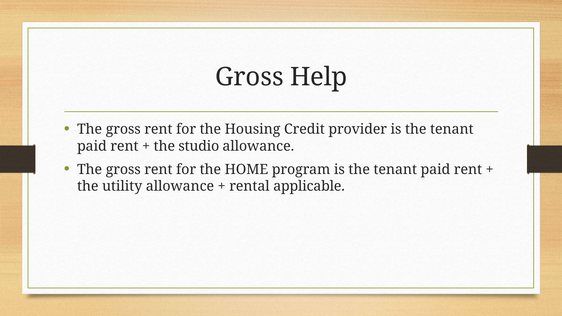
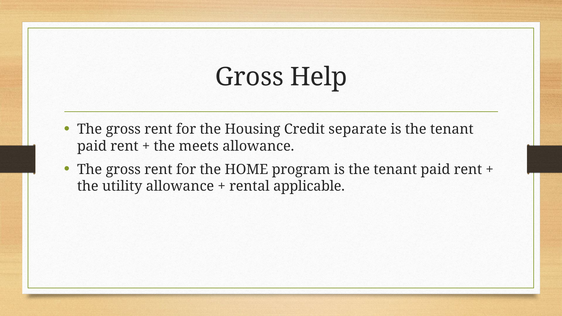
provider: provider -> separate
studio: studio -> meets
